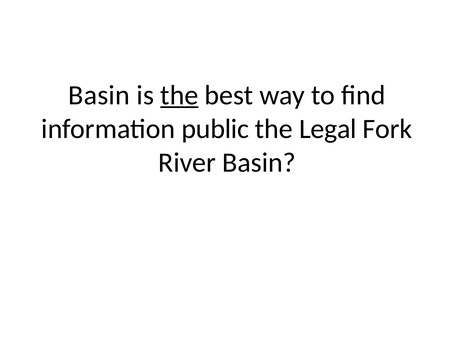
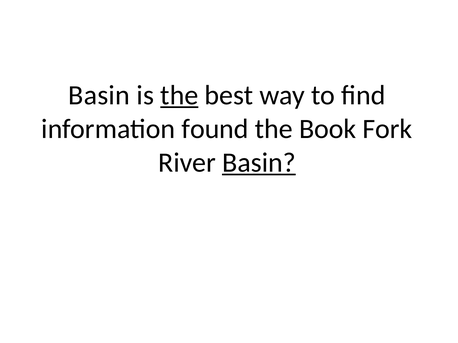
public: public -> found
Legal: Legal -> Book
Basin at (259, 163) underline: none -> present
